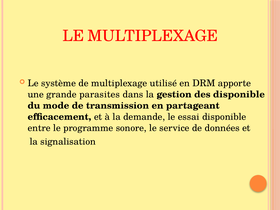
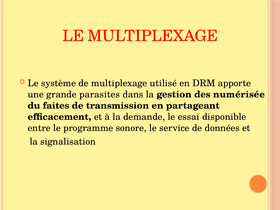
des disponible: disponible -> numérisée
mode: mode -> faites
